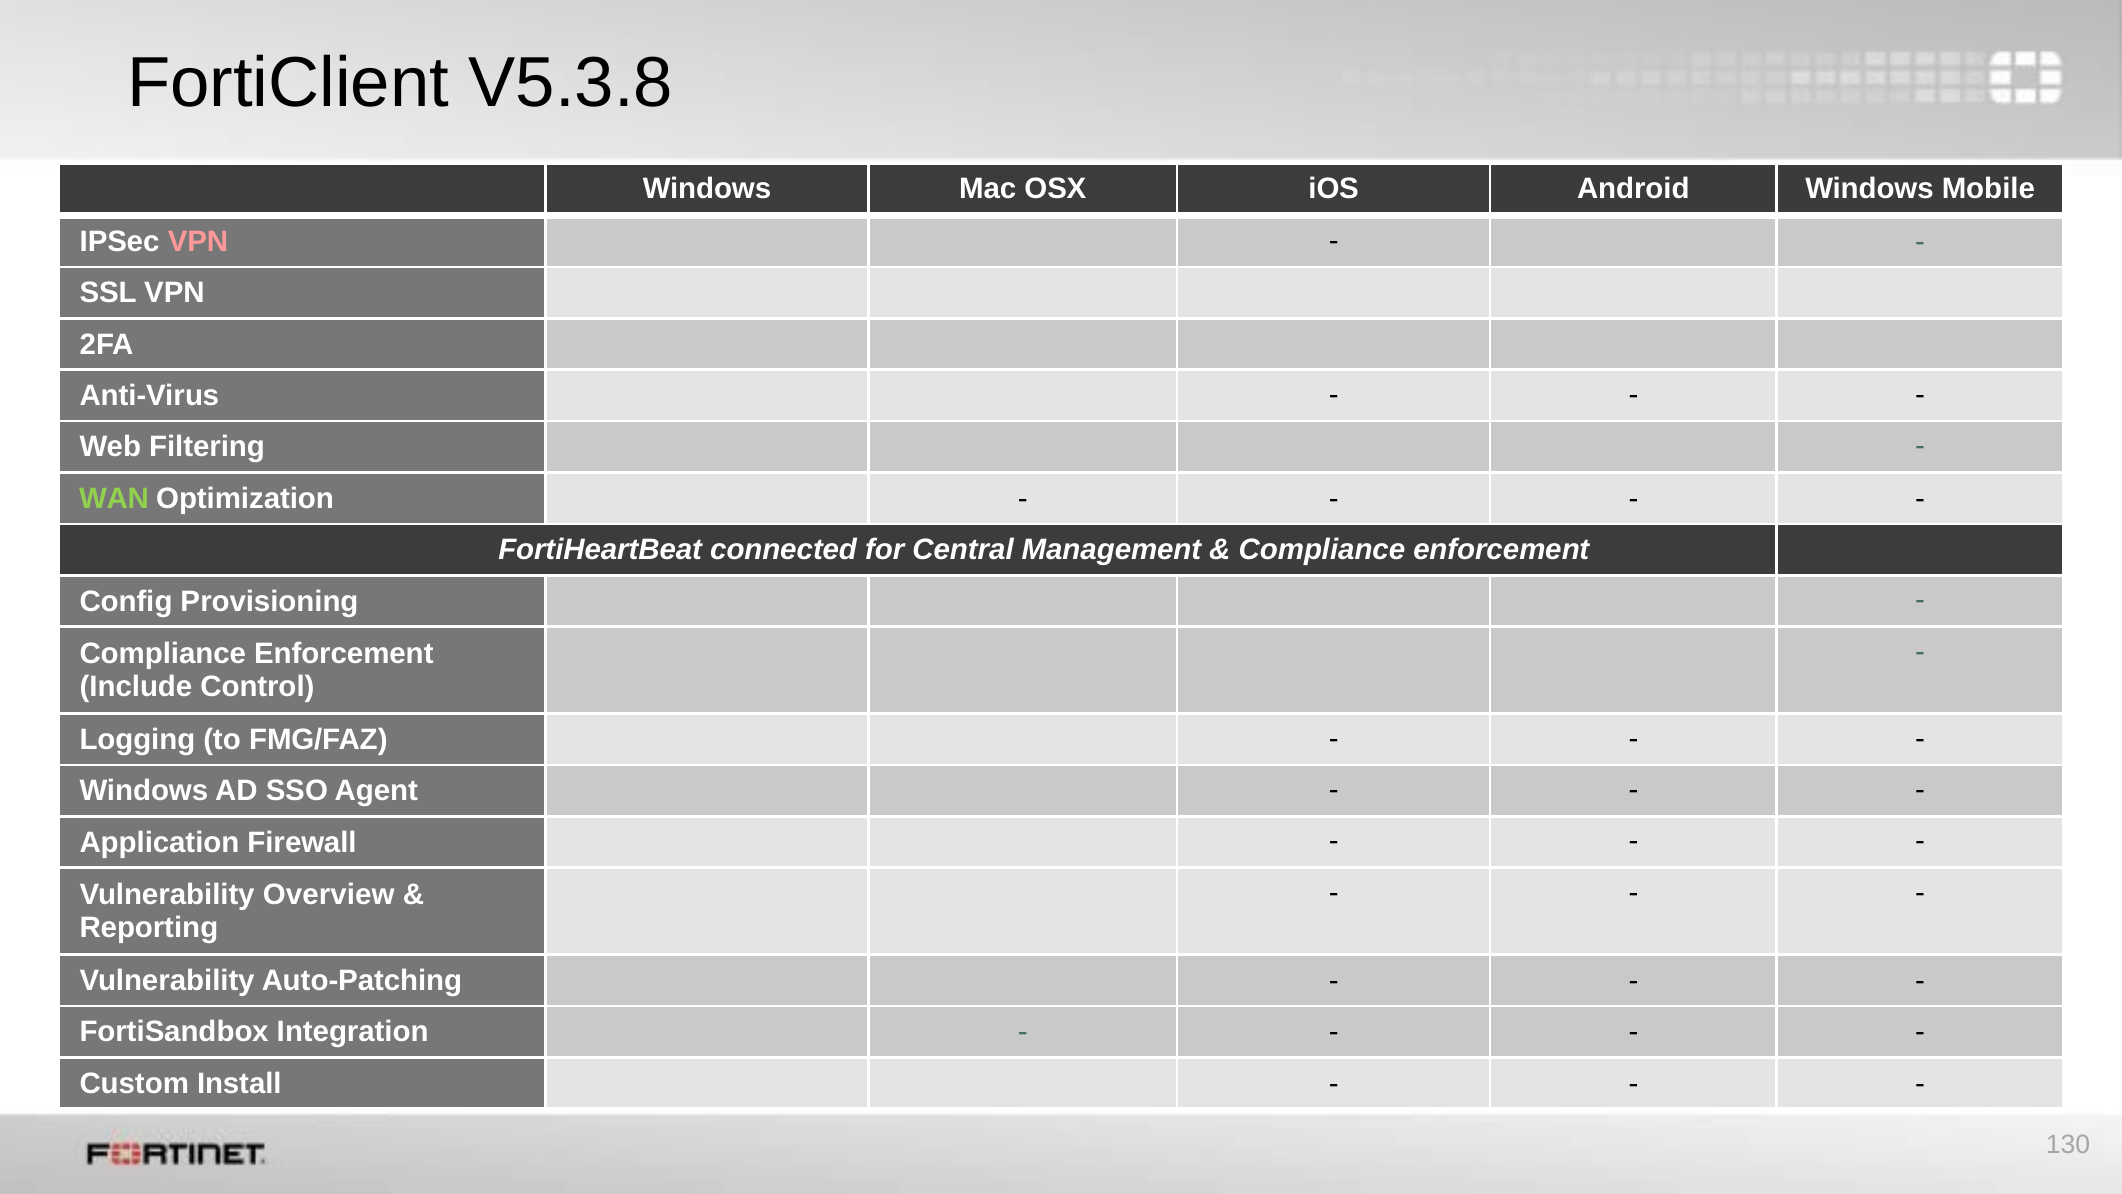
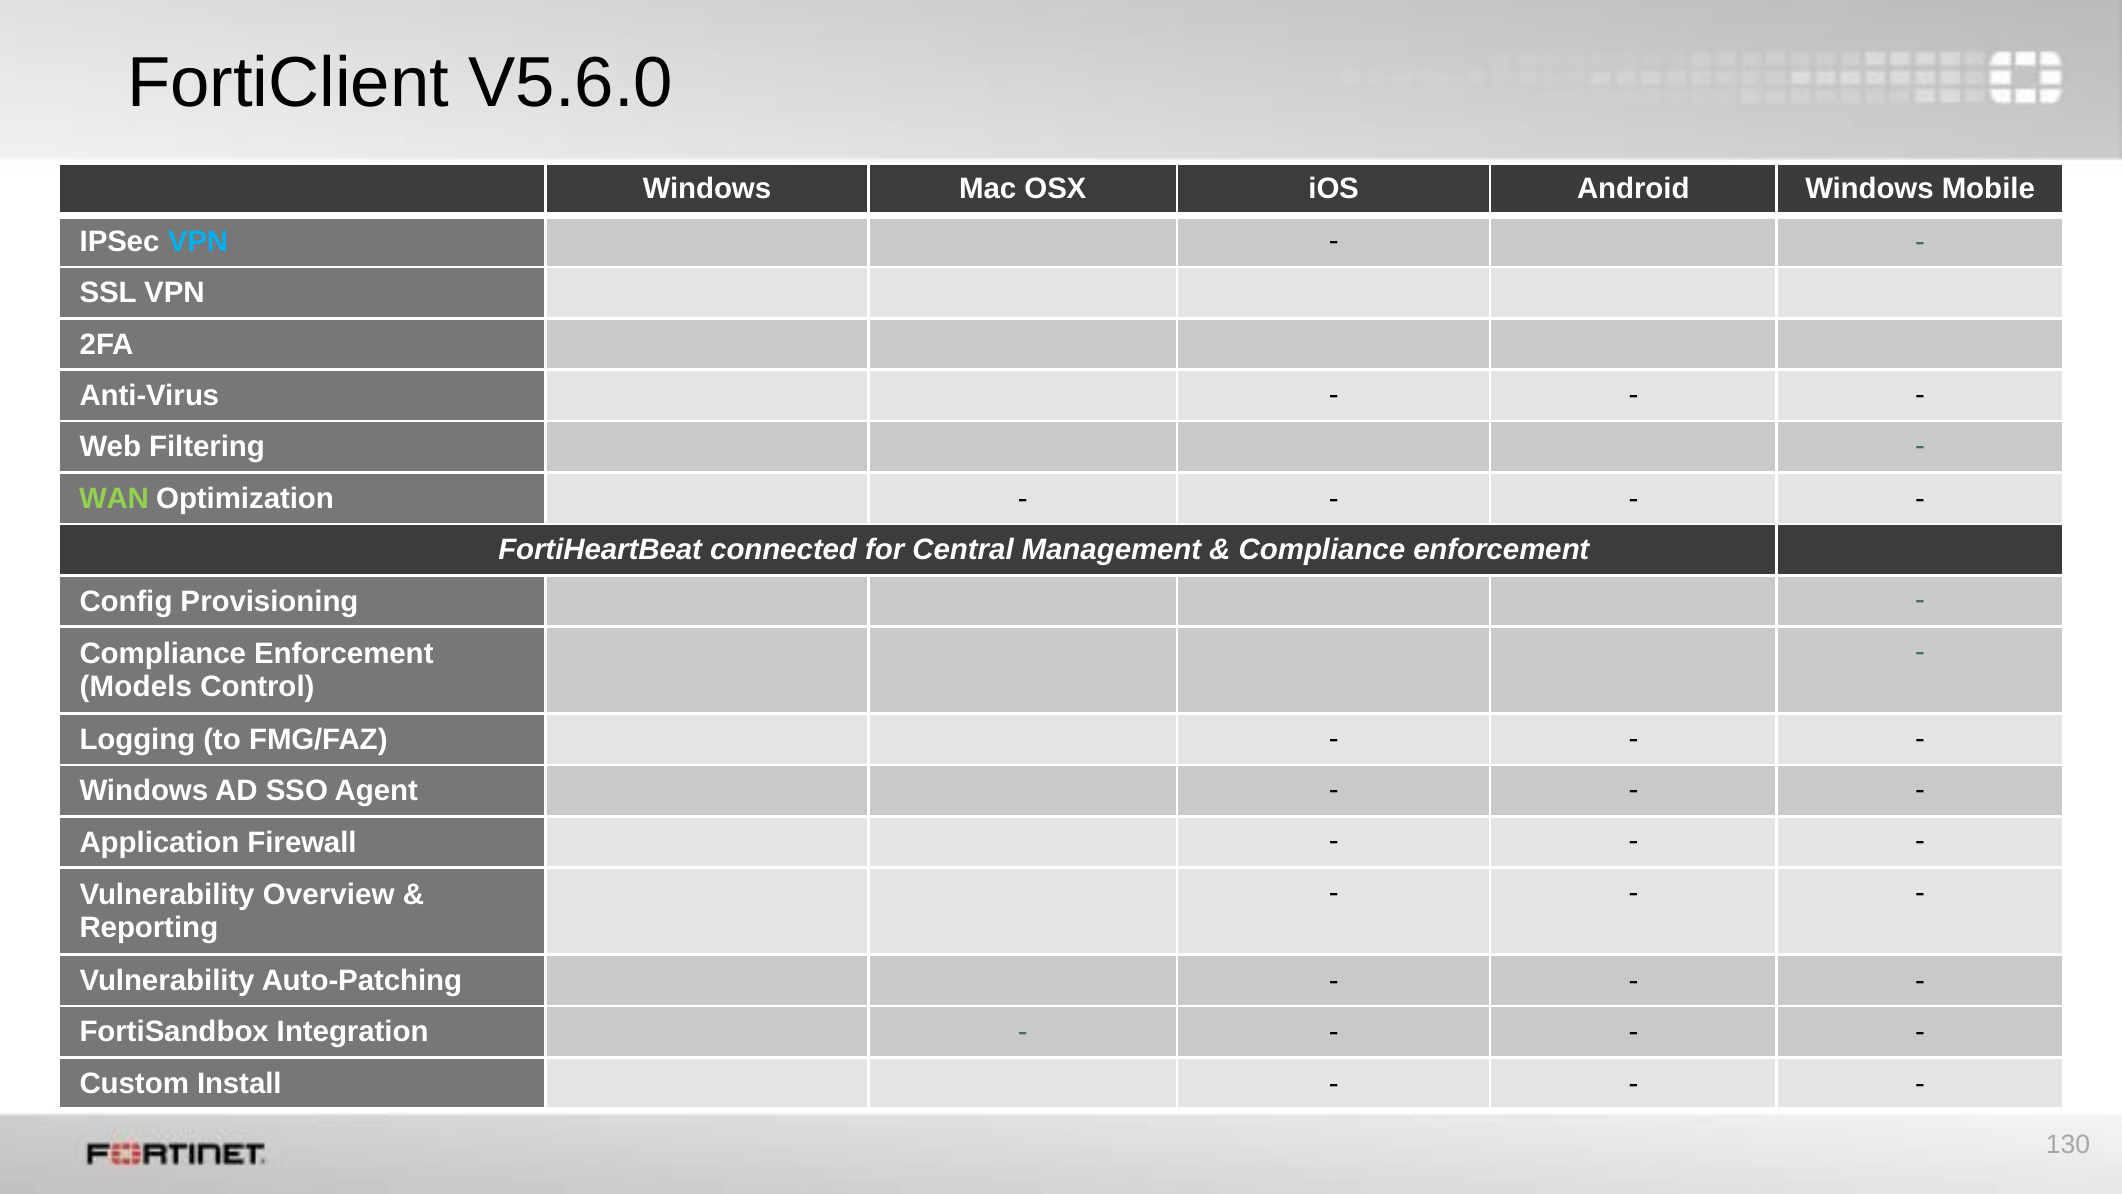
V5.3.8: V5.3.8 -> V5.6.0
VPN at (198, 241) colour: pink -> light blue
Include: Include -> Models
